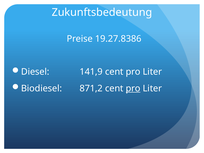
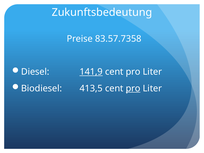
19.27.8386: 19.27.8386 -> 83.57.7358
141,9 underline: none -> present
871,2: 871,2 -> 413,5
